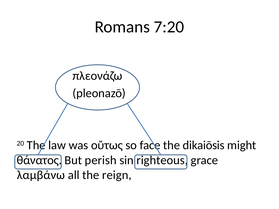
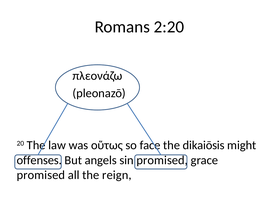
7:20: 7:20 -> 2:20
θάνατος: θάνατος -> offenses
perish: perish -> angels
sin righteous: righteous -> promised
λαμβάνω at (41, 175): λαμβάνω -> promised
